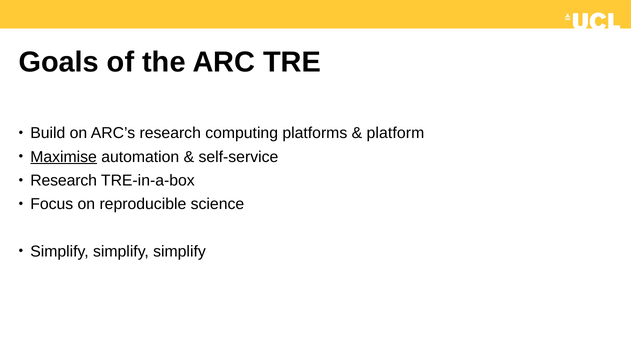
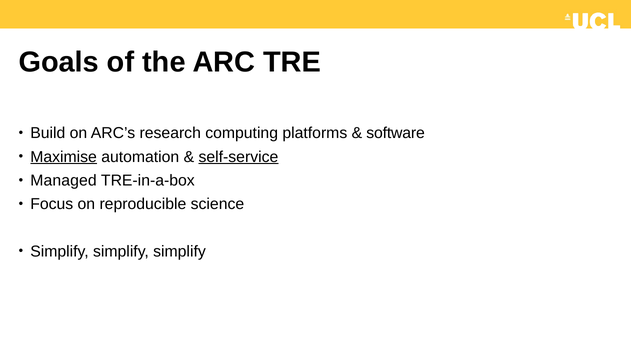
platform: platform -> software
self-service underline: none -> present
Research at (64, 180): Research -> Managed
